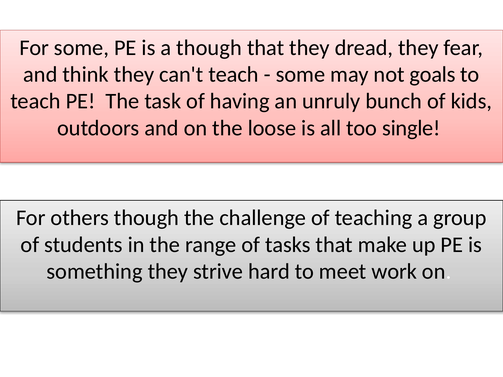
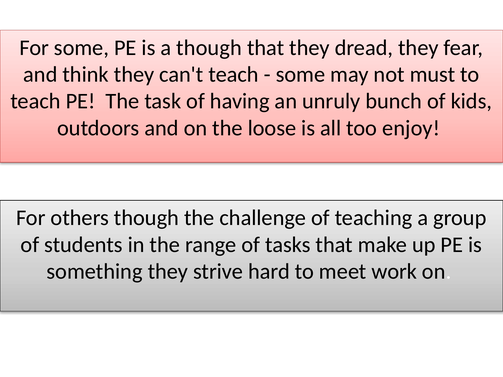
goals: goals -> must
single: single -> enjoy
